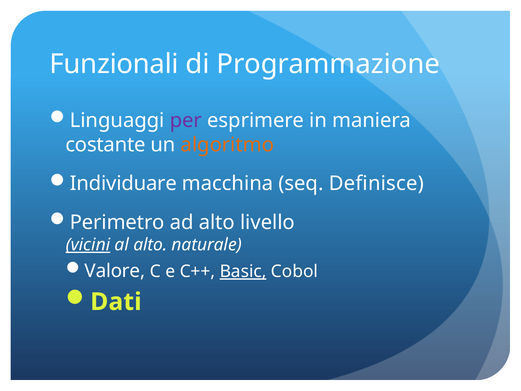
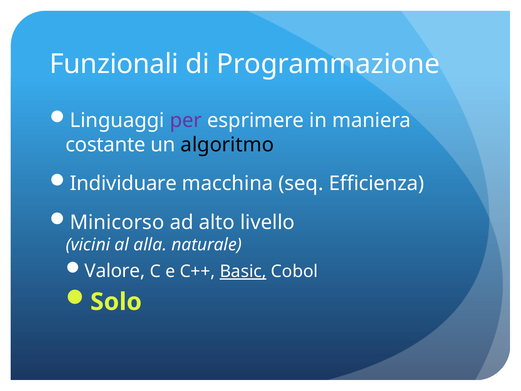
algoritmo colour: orange -> black
Definisce: Definisce -> Efficienza
Perimetro: Perimetro -> Minicorso
vicini underline: present -> none
al alto: alto -> alla
Dati: Dati -> Solo
